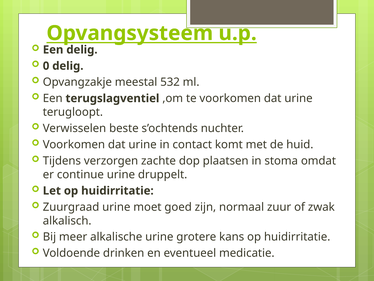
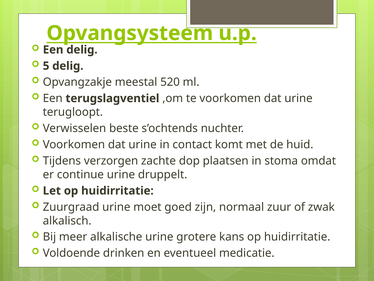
0: 0 -> 5
532: 532 -> 520
